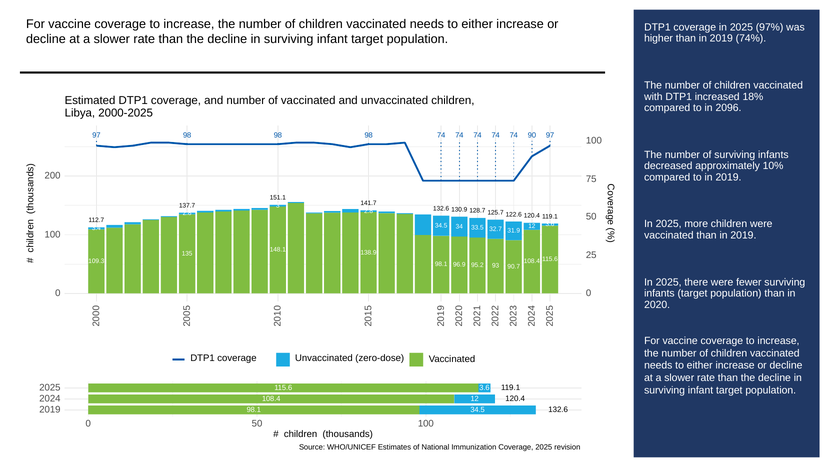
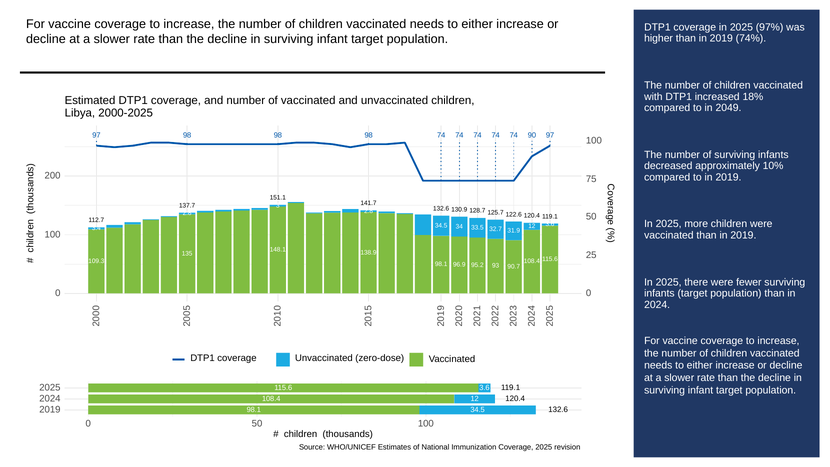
2096: 2096 -> 2049
2020 at (657, 305): 2020 -> 2024
